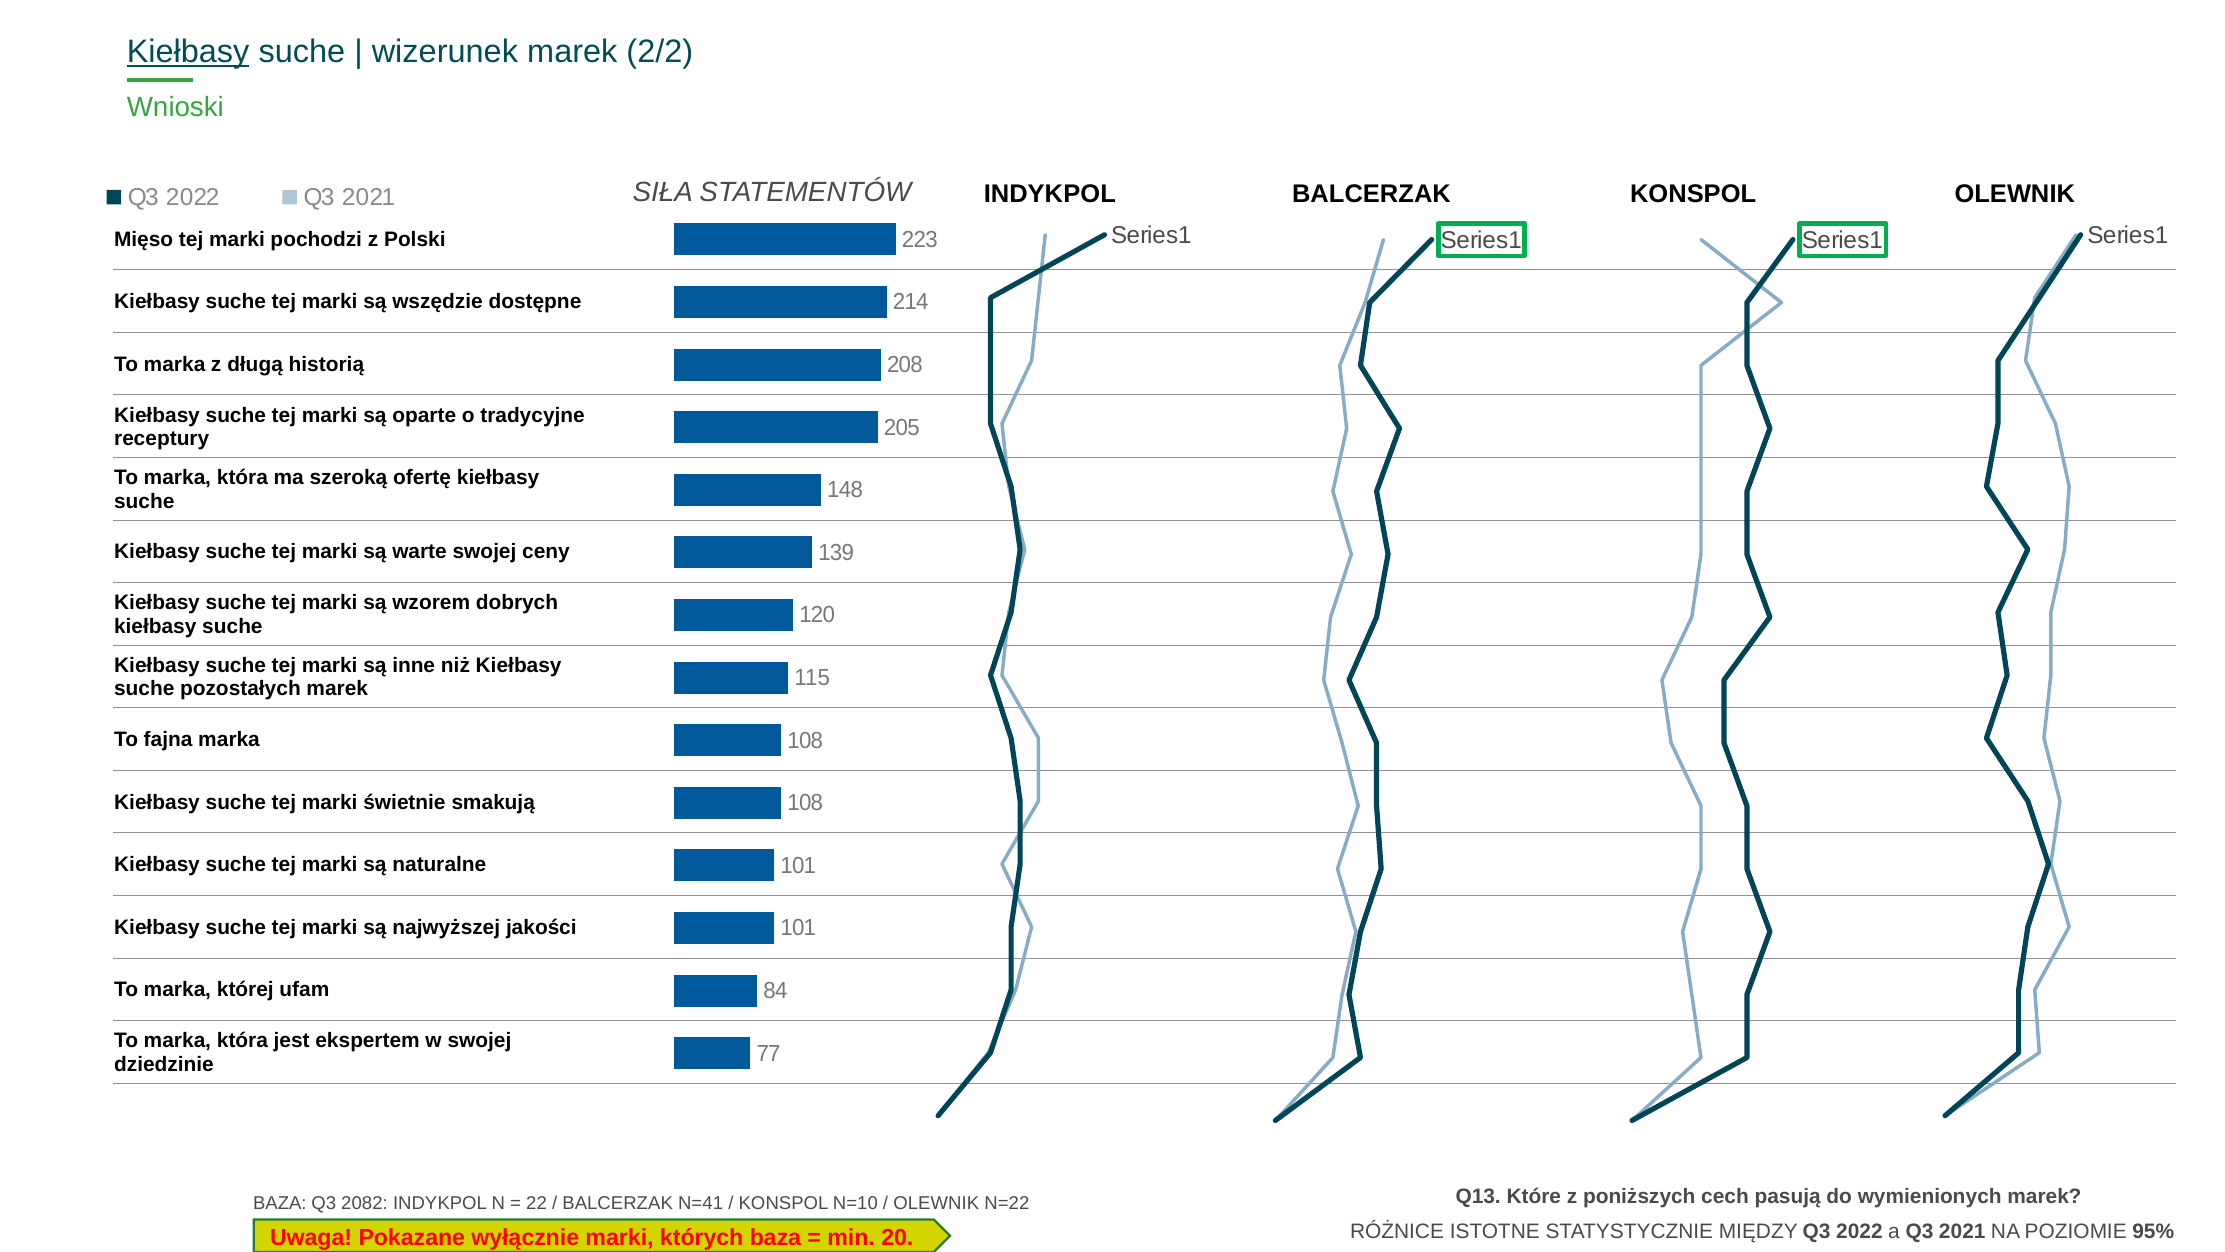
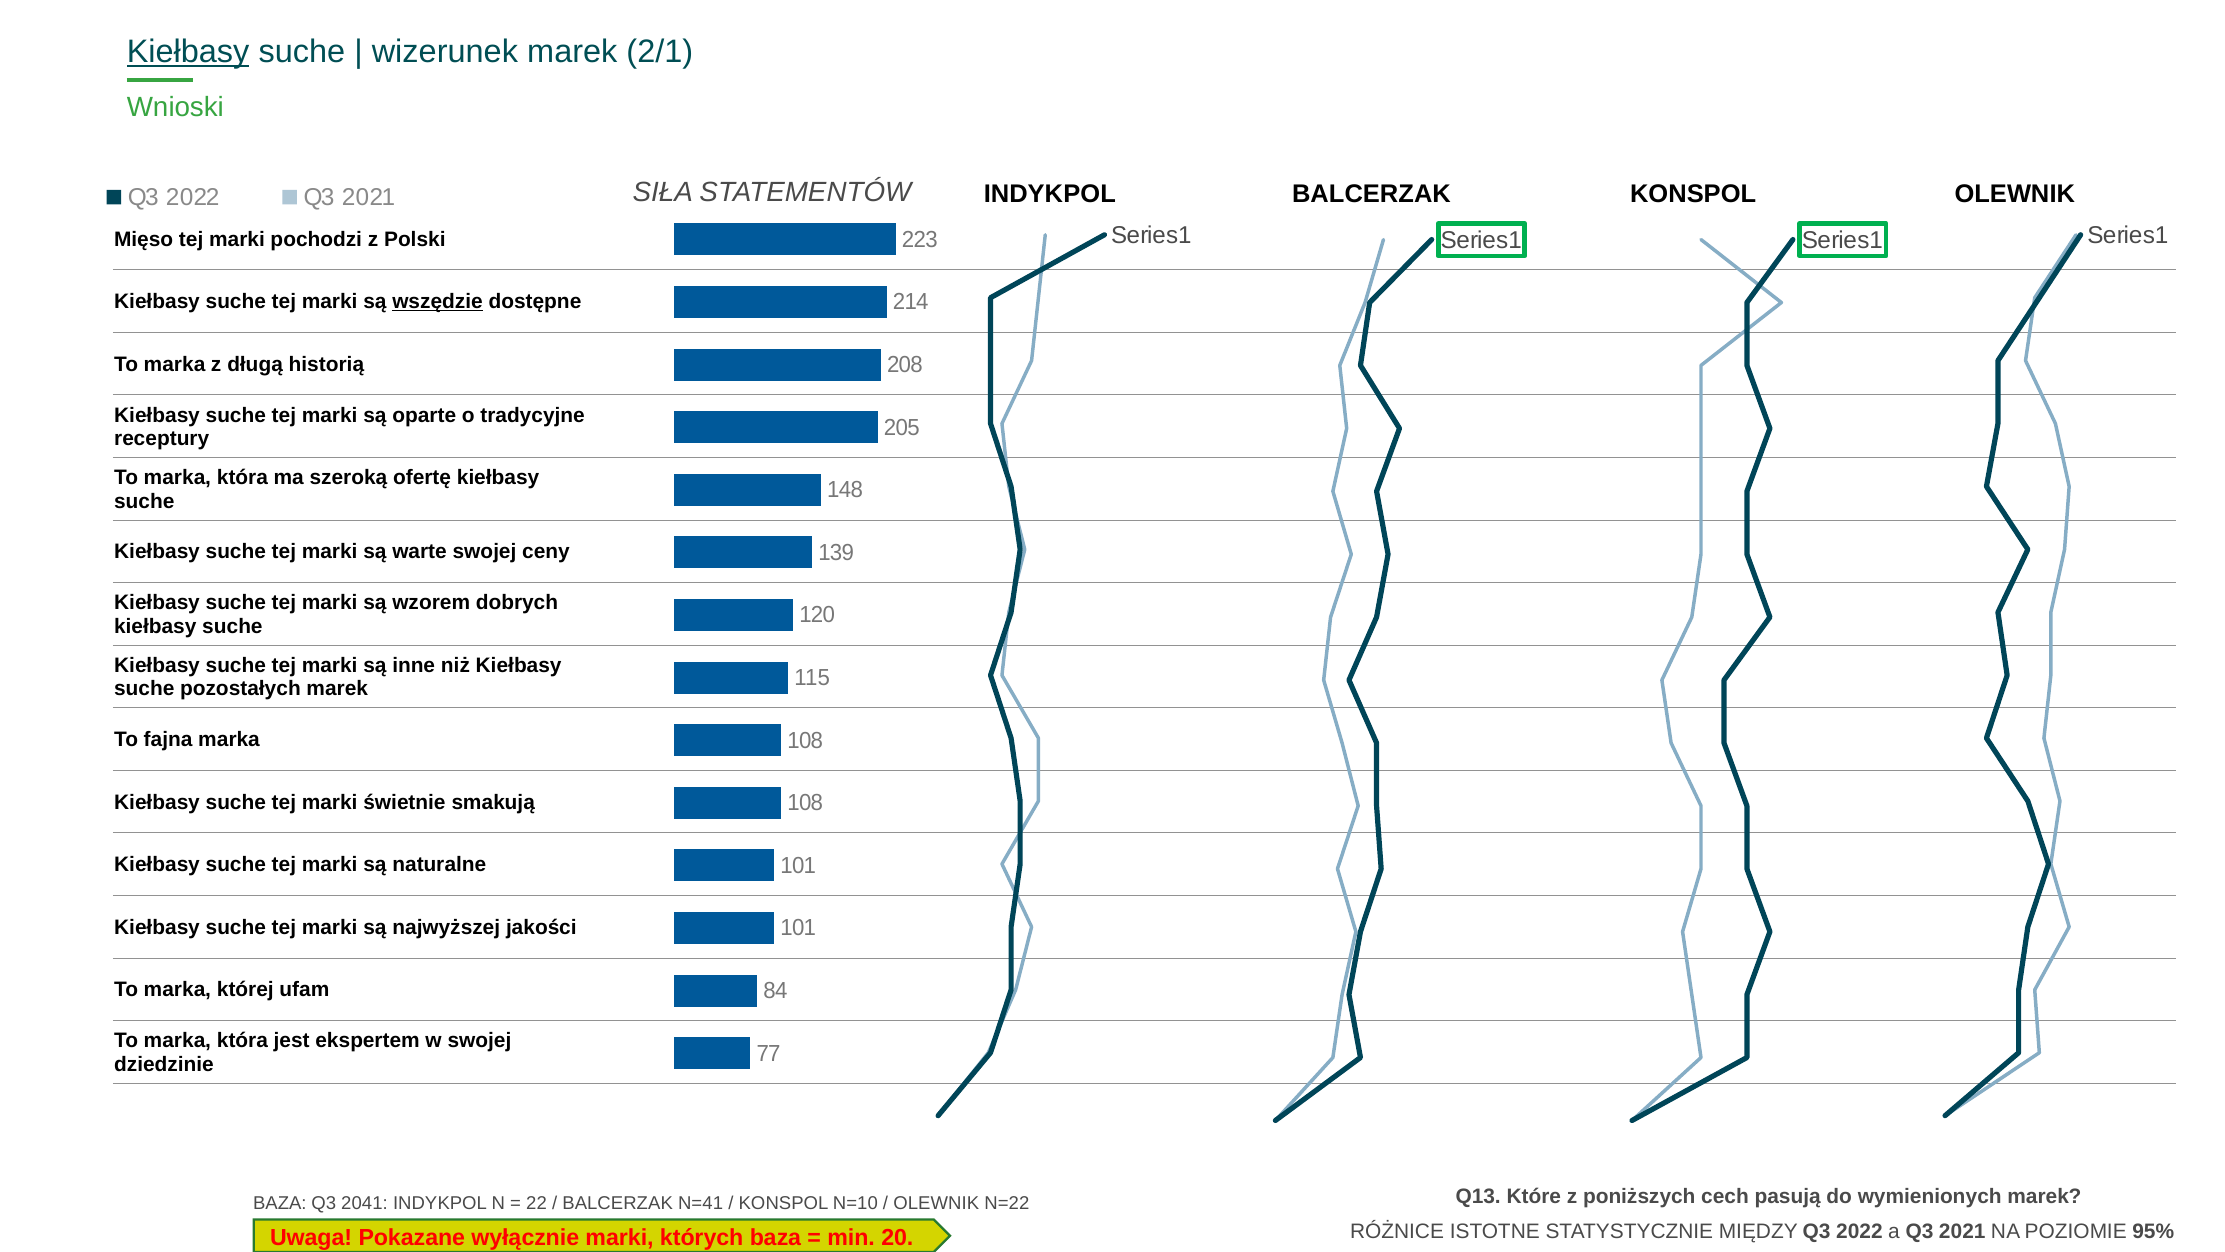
2/2: 2/2 -> 2/1
wszędzie underline: none -> present
2082: 2082 -> 2041
